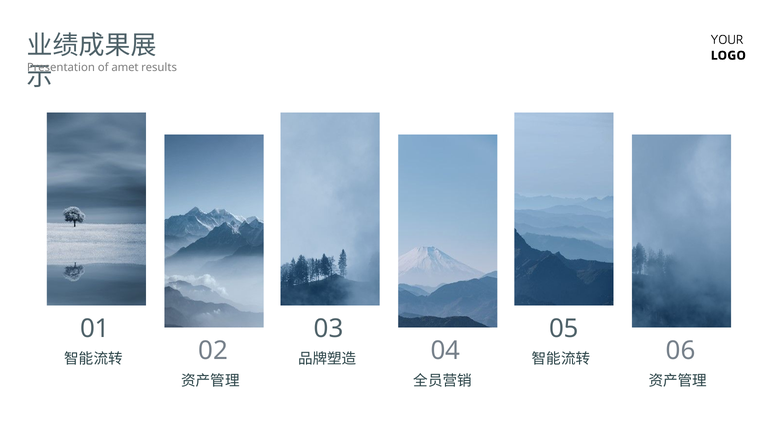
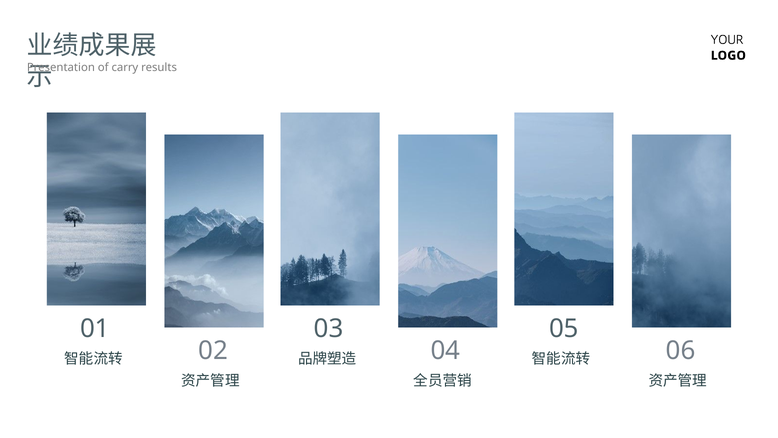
amet: amet -> carry
